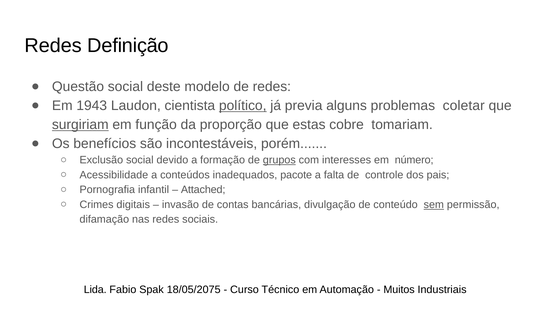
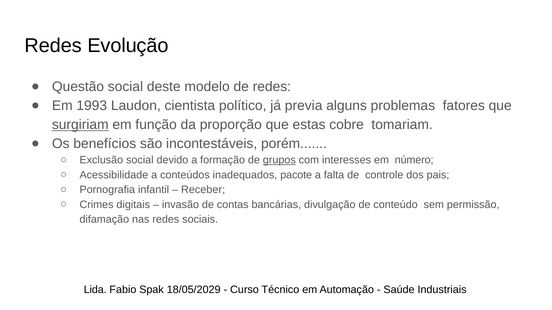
Definição: Definição -> Evolução
1943: 1943 -> 1993
político underline: present -> none
coletar: coletar -> fatores
Attached: Attached -> Receber
sem underline: present -> none
18/05/2075: 18/05/2075 -> 18/05/2029
Muitos: Muitos -> Saúde
